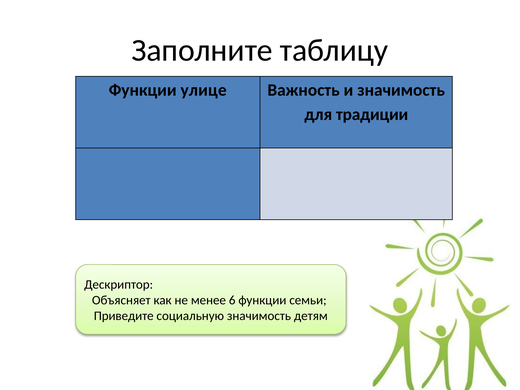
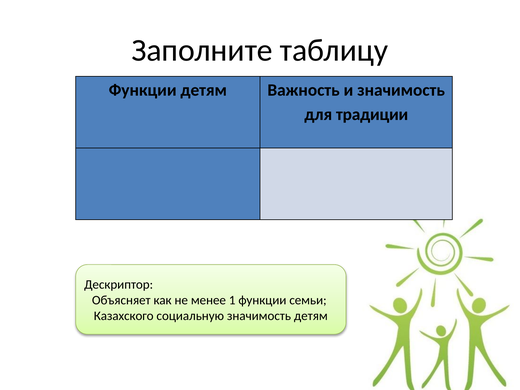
Функции улице: улице -> детям
6: 6 -> 1
Приведите: Приведите -> Казахского
